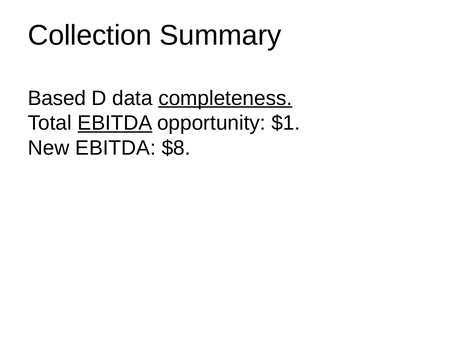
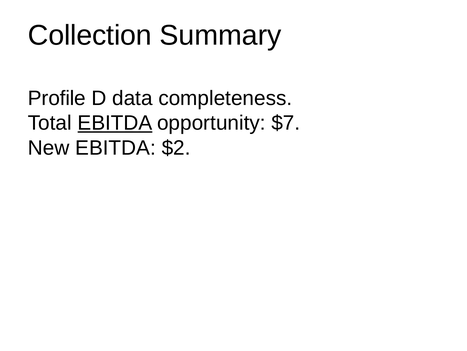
Based: Based -> Profile
completeness underline: present -> none
$1: $1 -> $7
$8: $8 -> $2
